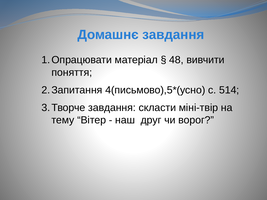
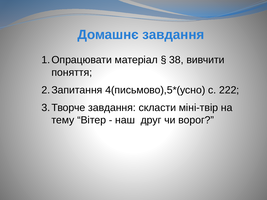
48: 48 -> 38
514: 514 -> 222
